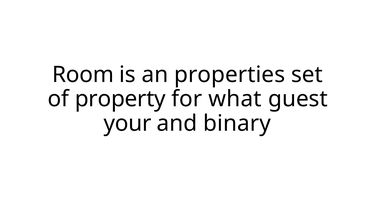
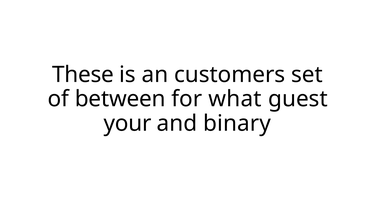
Room: Room -> These
properties: properties -> customers
property: property -> between
